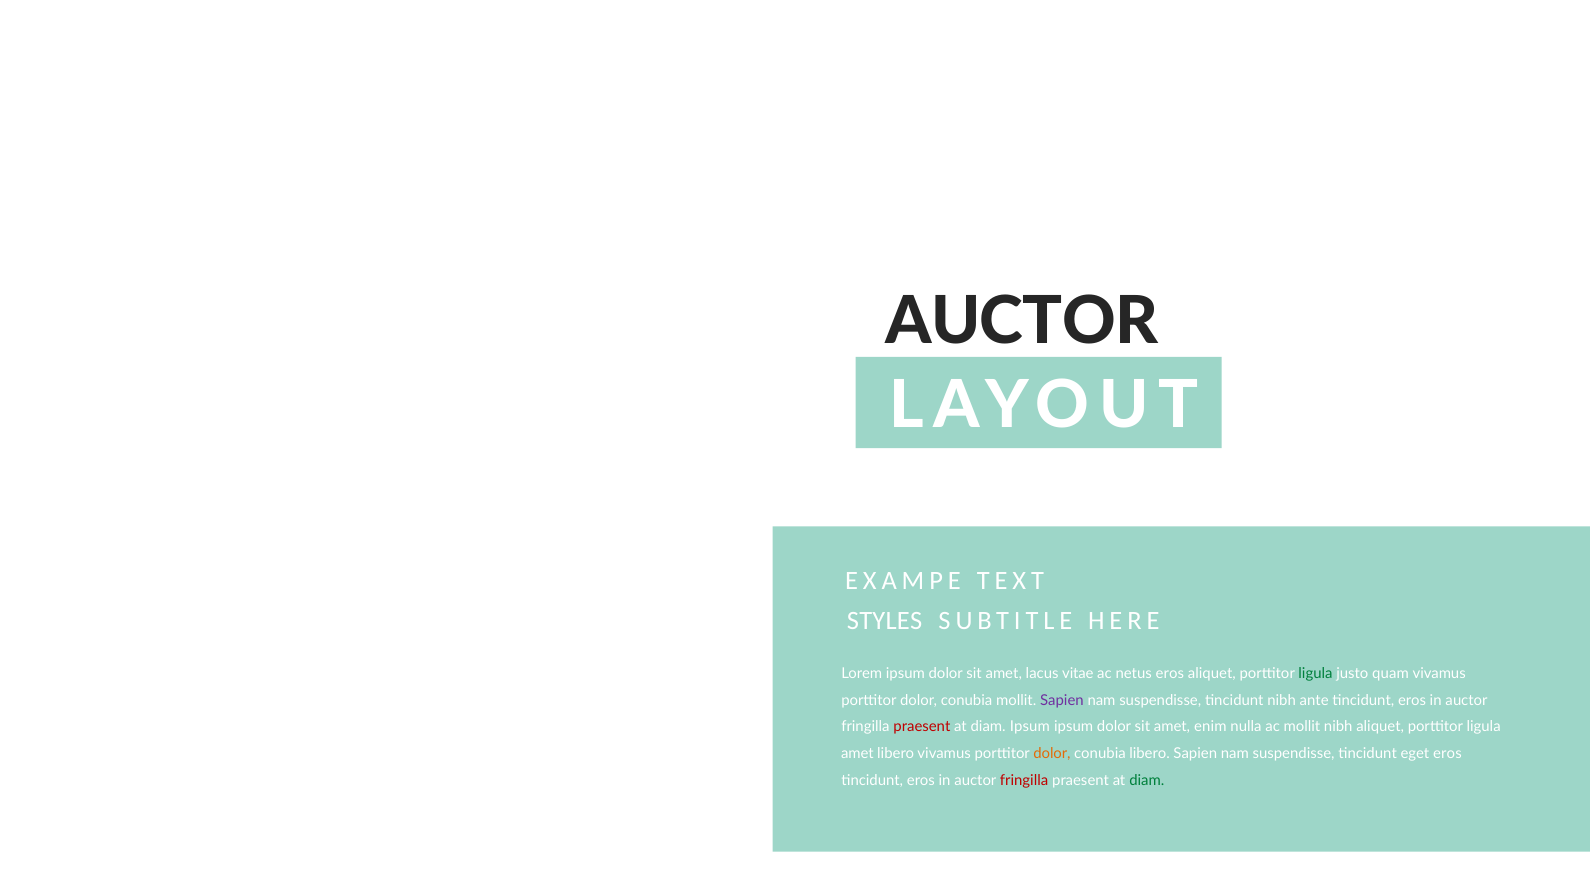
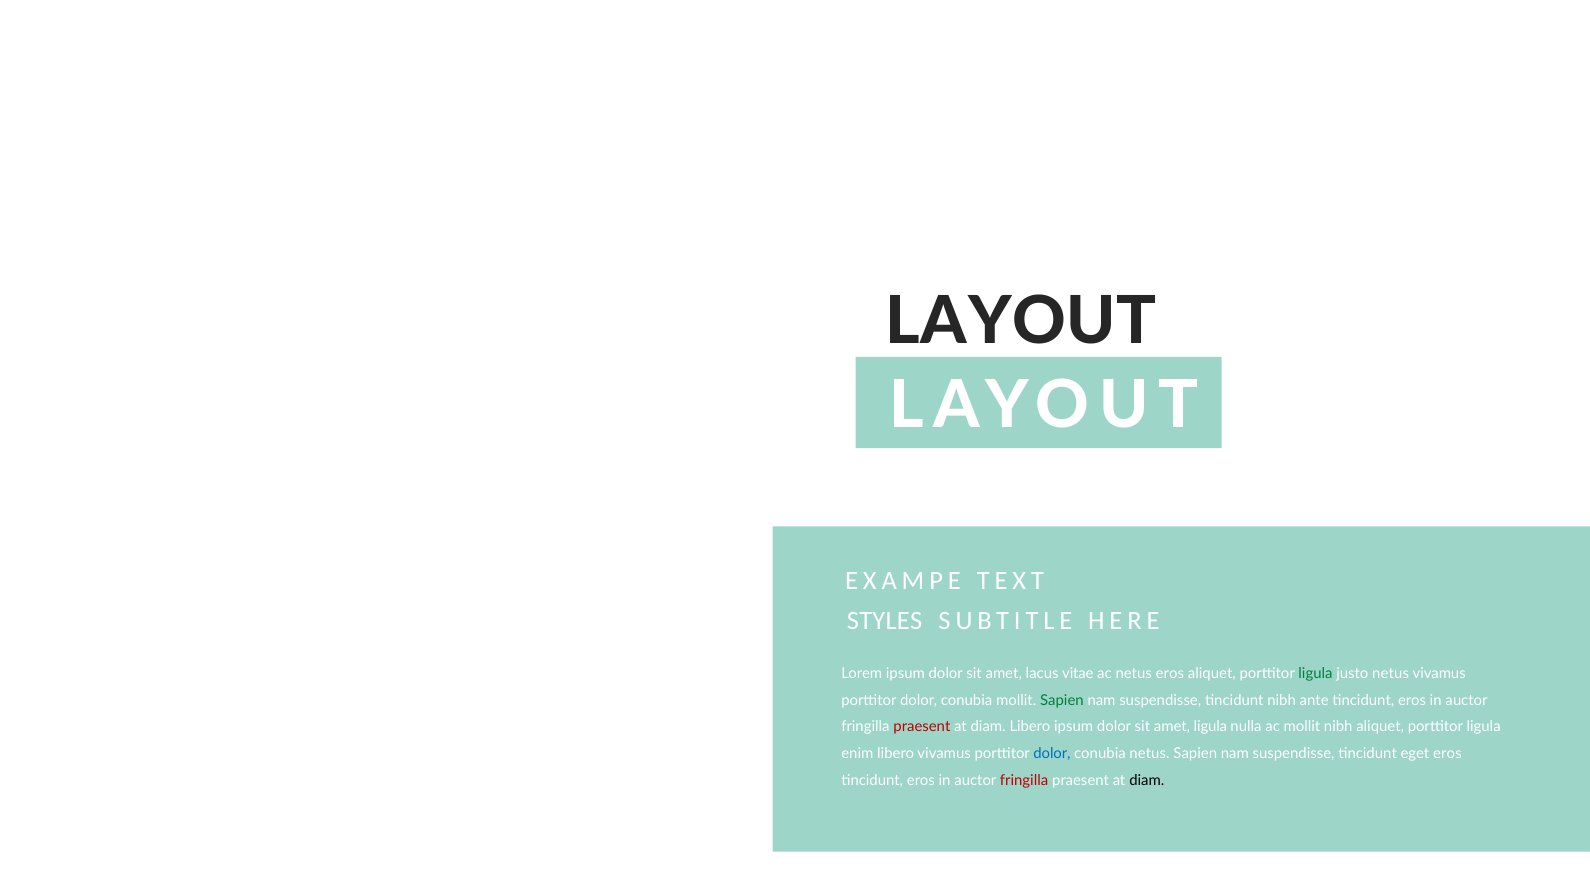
AUCTOR at (1022, 322): AUCTOR -> LAYOUT
justo quam: quam -> netus
Sapien at (1062, 700) colour: purple -> green
diam Ipsum: Ipsum -> Libero
amet enim: enim -> ligula
amet at (857, 754): amet -> enim
dolor at (1052, 754) colour: orange -> blue
conubia libero: libero -> netus
diam at (1147, 781) colour: green -> black
